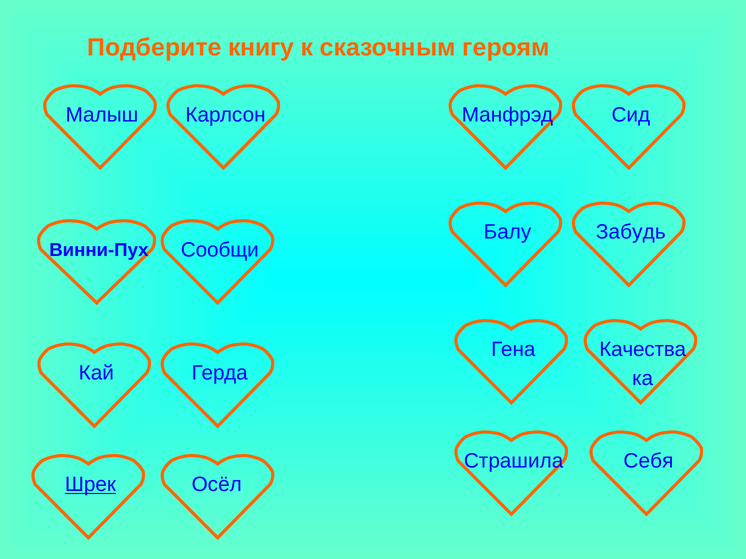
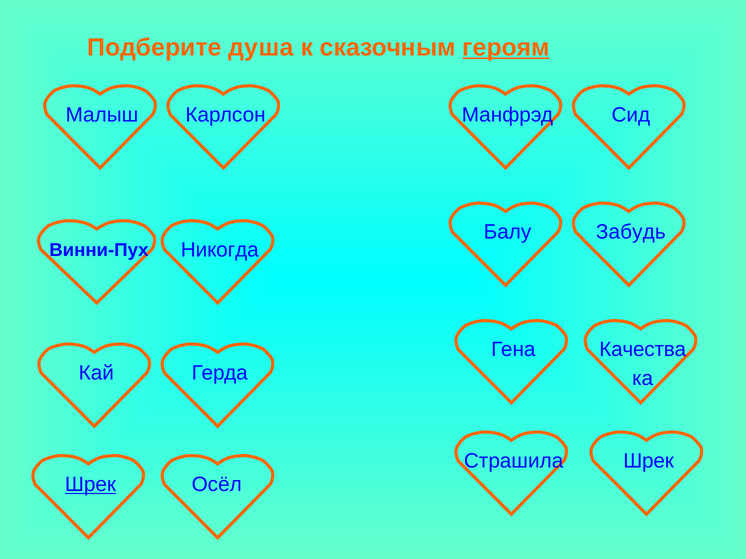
книгу: книгу -> душа
героям underline: none -> present
Сообщи: Сообщи -> Никогда
Страшила Себя: Себя -> Шрек
